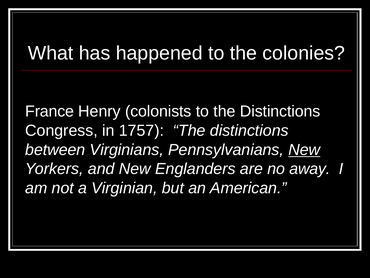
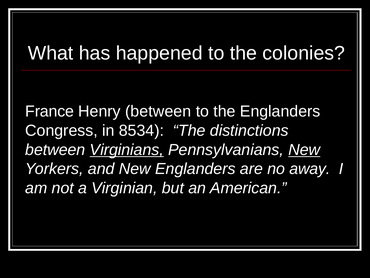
Henry colonists: colonists -> between
to the Distinctions: Distinctions -> Englanders
1757: 1757 -> 8534
Virginians underline: none -> present
